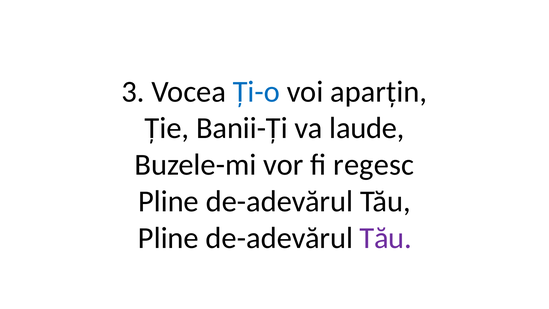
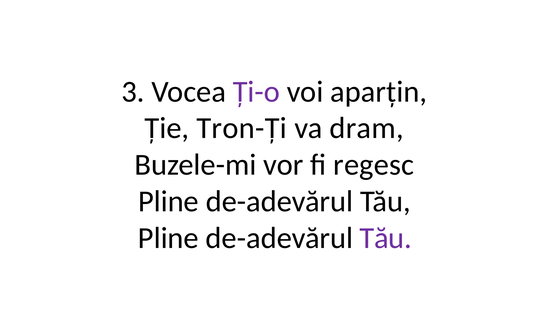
Ți-o colour: blue -> purple
Banii-Ți: Banii-Ți -> Tron-Ți
laude: laude -> dram
